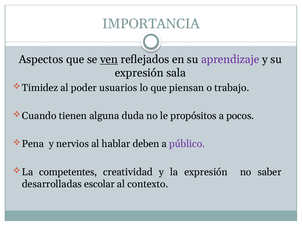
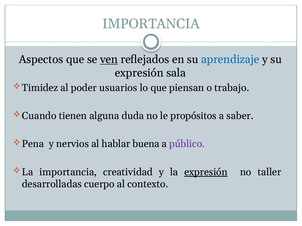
aprendizaje colour: purple -> blue
pocos: pocos -> saber
deben: deben -> buena
La competentes: competentes -> importancia
expresión at (206, 172) underline: none -> present
saber: saber -> taller
escolar: escolar -> cuerpo
